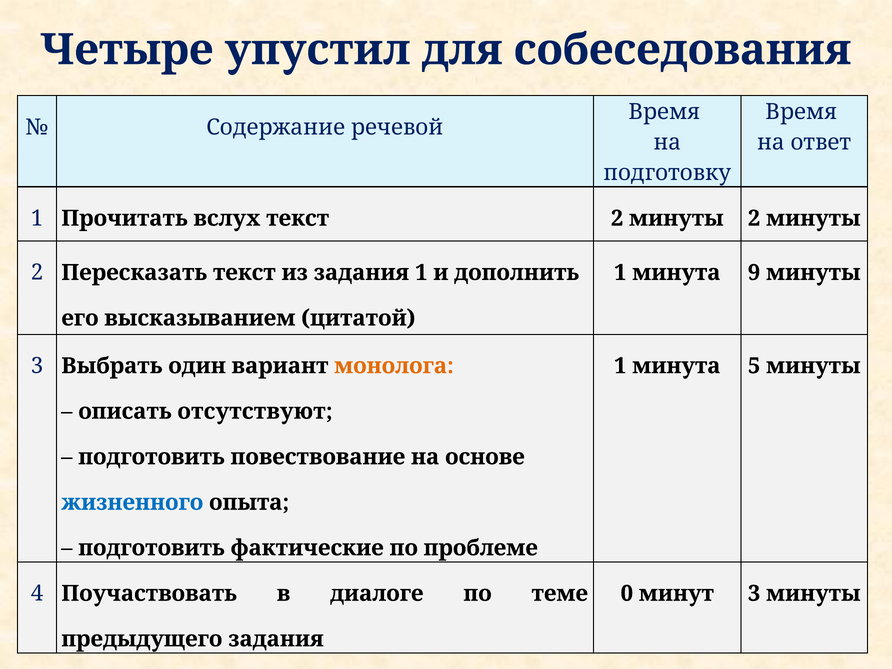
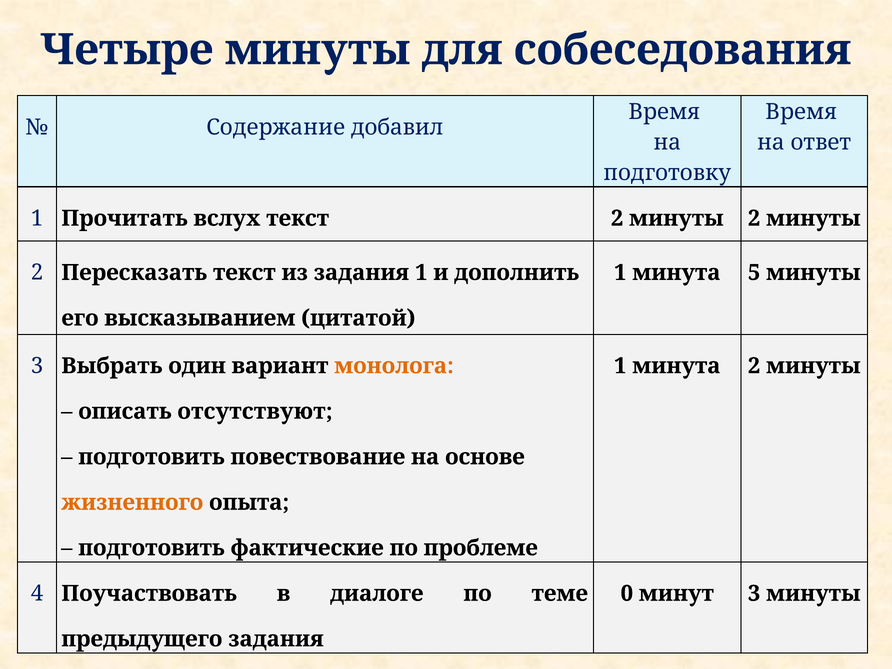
Четыре упустил: упустил -> минуты
речевой: речевой -> добавил
9: 9 -> 5
минута 5: 5 -> 2
жизненного colour: blue -> orange
